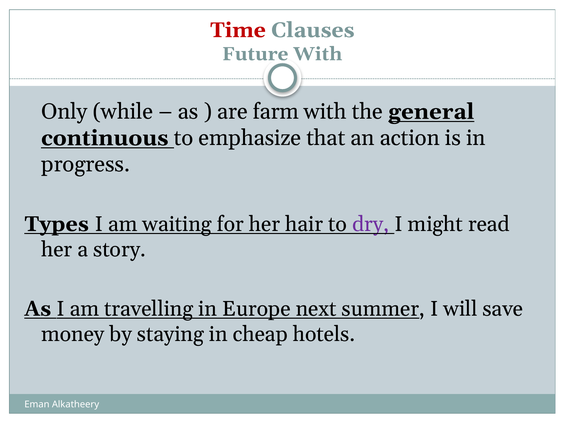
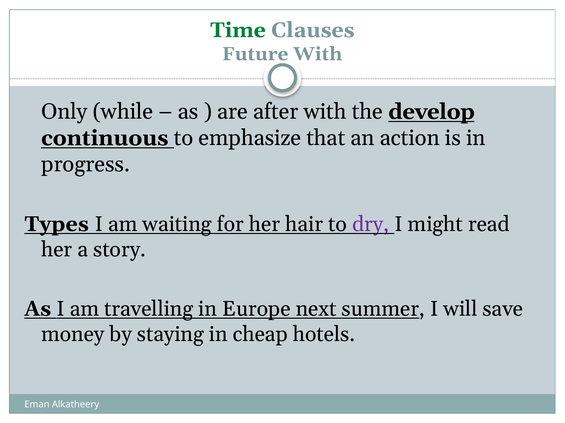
Time colour: red -> green
farm: farm -> after
general: general -> develop
